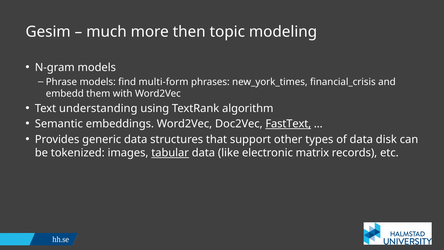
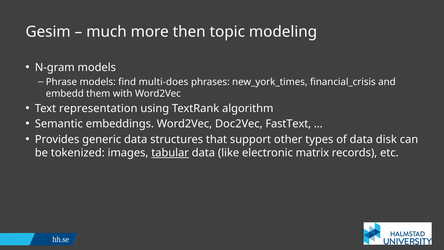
multi-form: multi-form -> multi-does
understanding: understanding -> representation
FastText underline: present -> none
